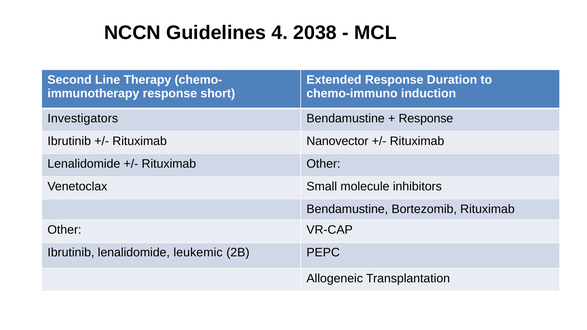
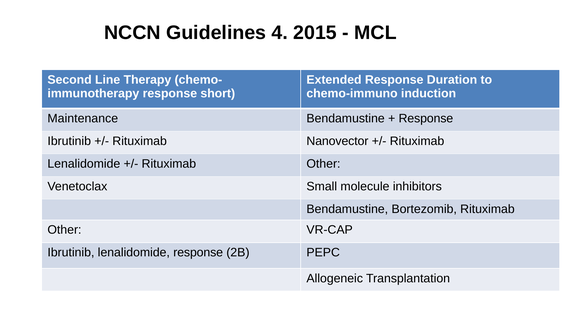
2038: 2038 -> 2015
Investigators: Investigators -> Maintenance
lenalidomide leukemic: leukemic -> response
